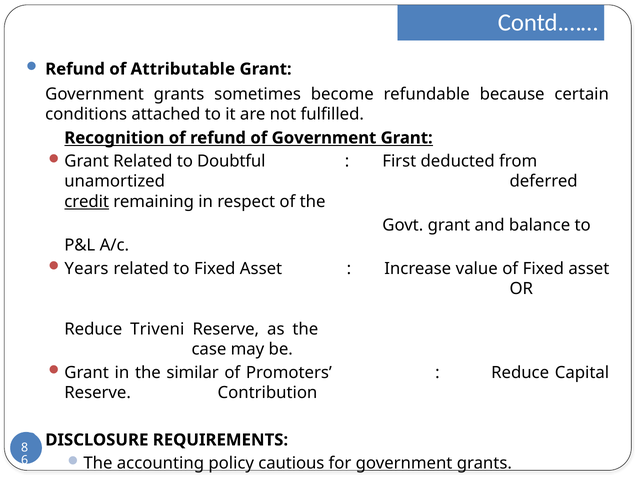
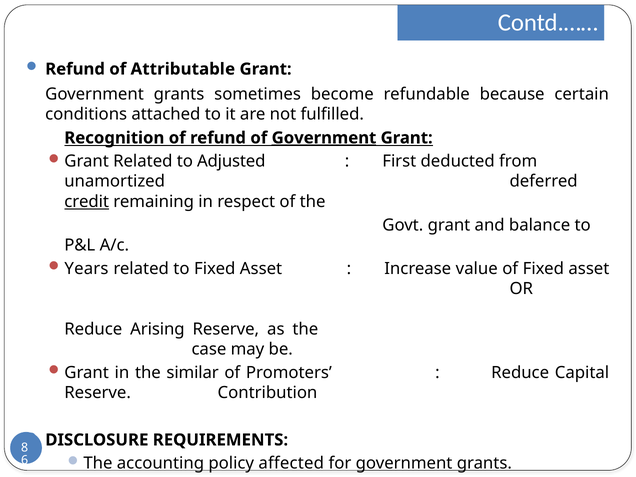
Government at (324, 138) underline: none -> present
Doubtful: Doubtful -> Adjusted
Triveni: Triveni -> Arising
cautious: cautious -> affected
